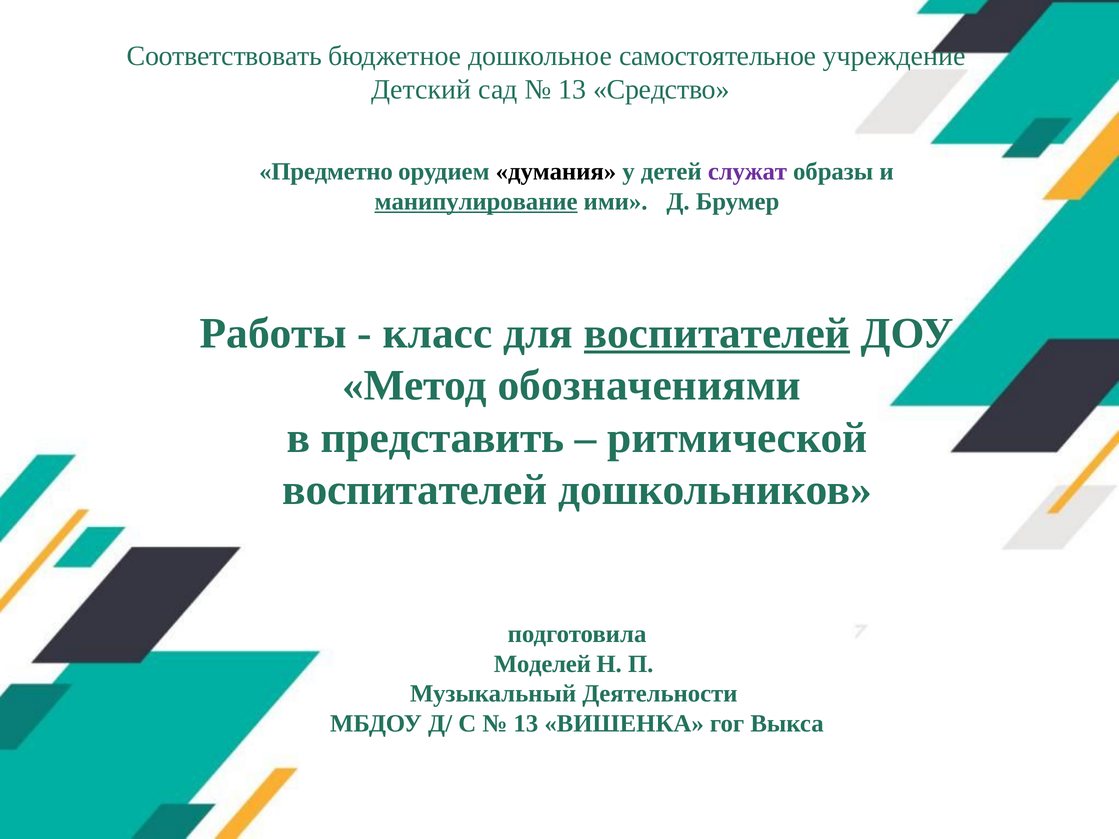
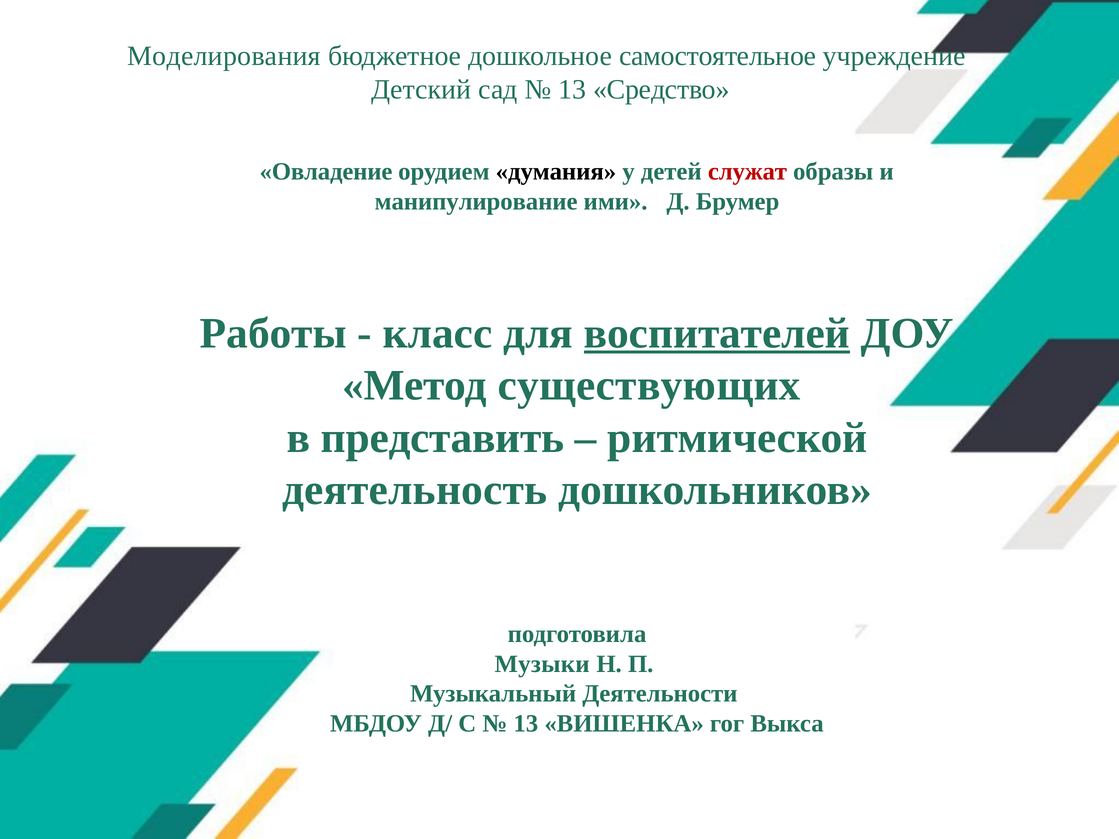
Соответствовать: Соответствовать -> Моделирования
Предметно: Предметно -> Овладение
служат colour: purple -> red
манипулирование underline: present -> none
обозначениями: обозначениями -> существующих
воспитателей at (415, 490): воспитателей -> деятельность
Моделей: Моделей -> Музыки
